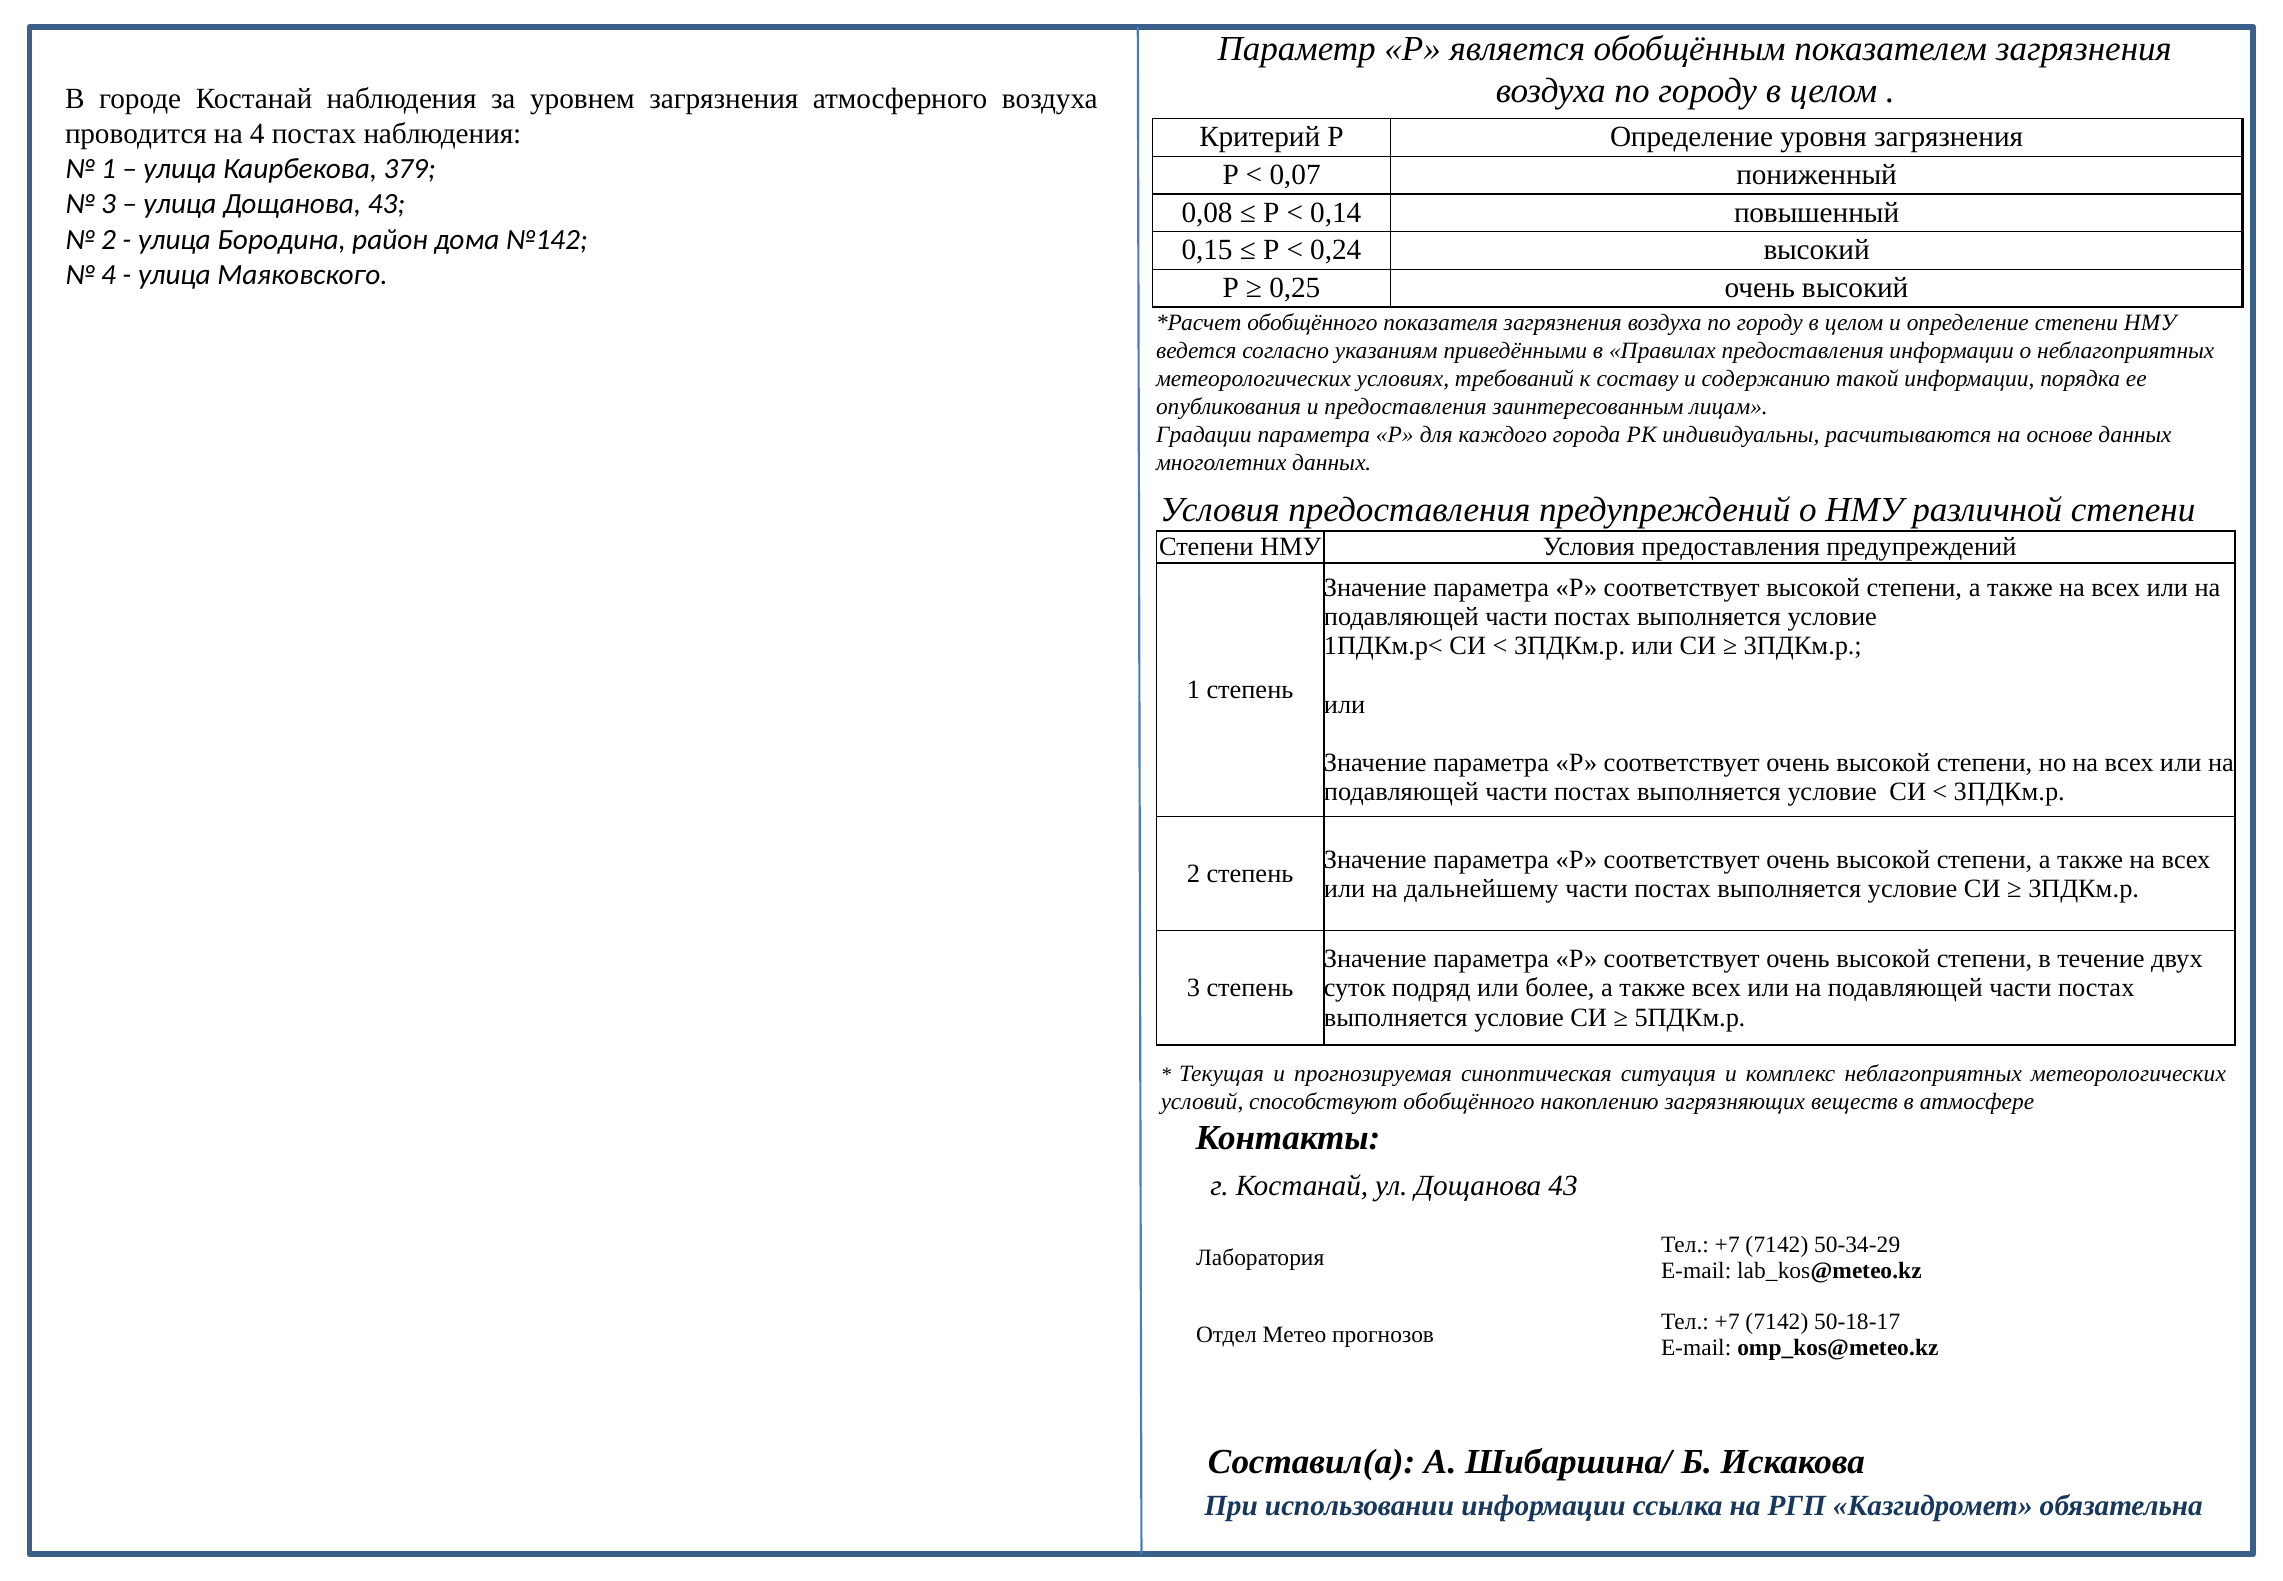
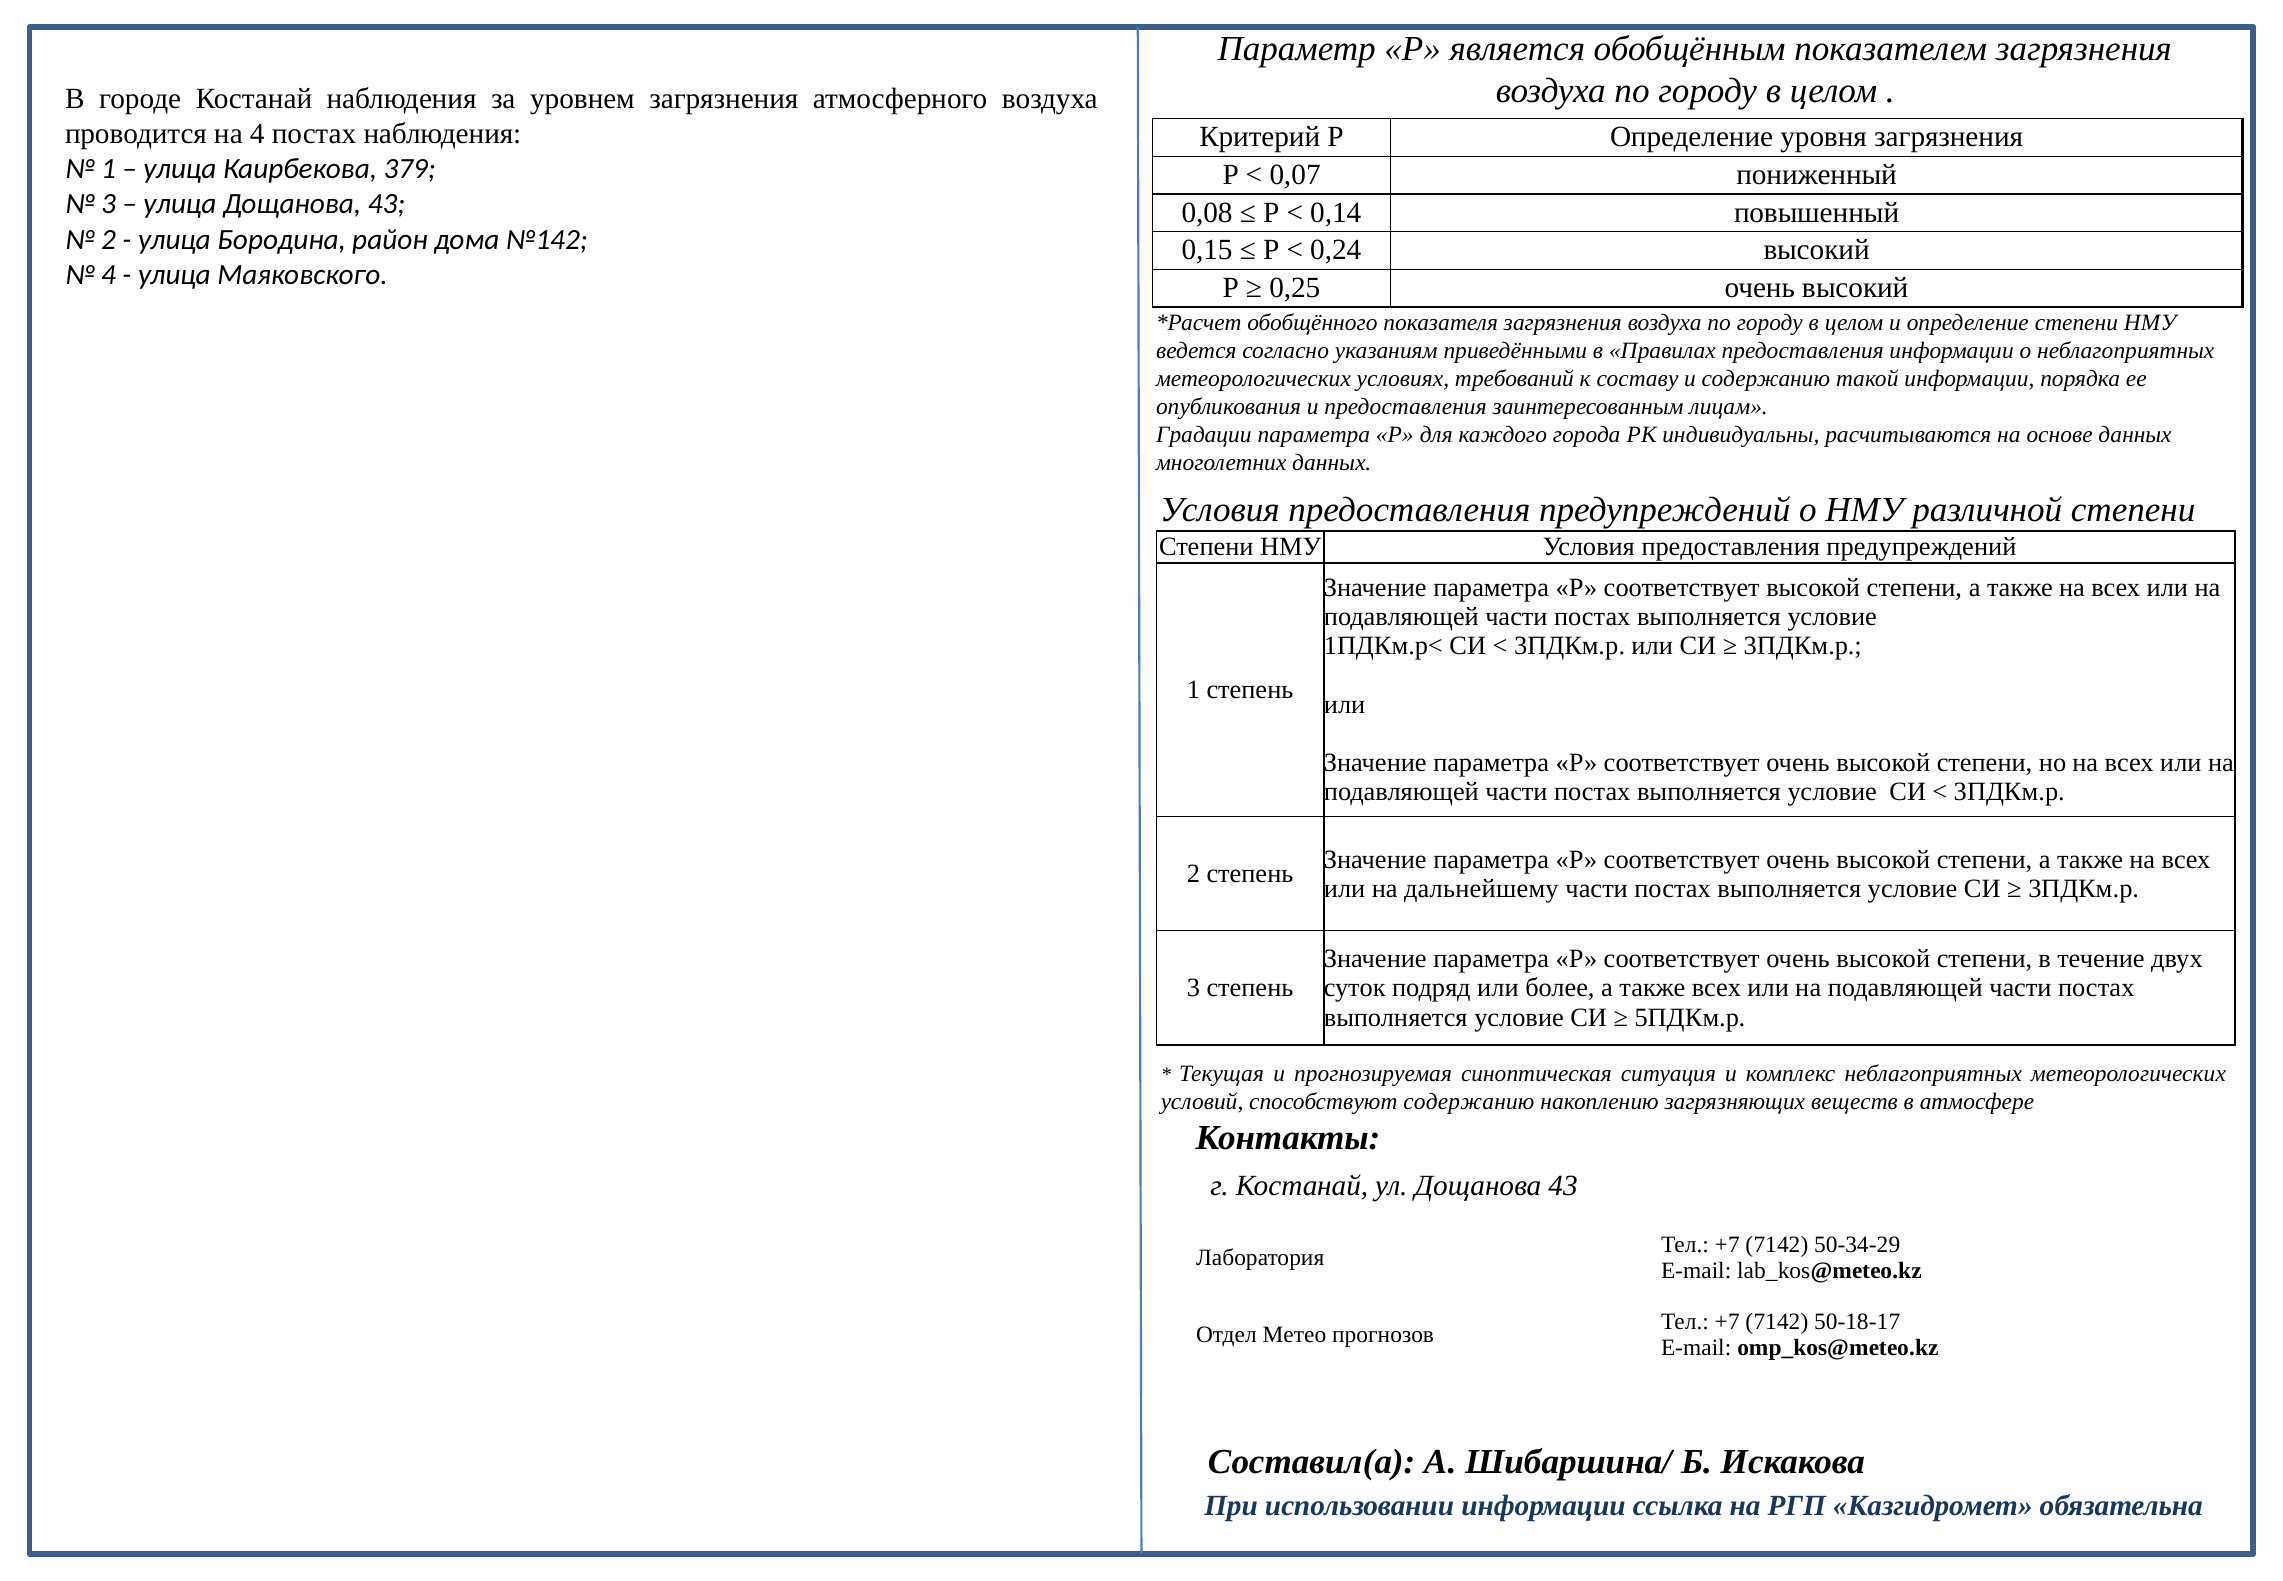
способствуют обобщённого: обобщённого -> содержанию
